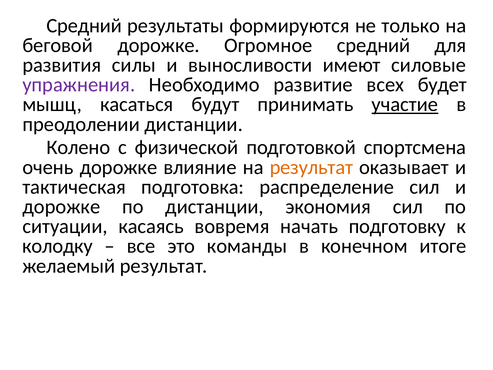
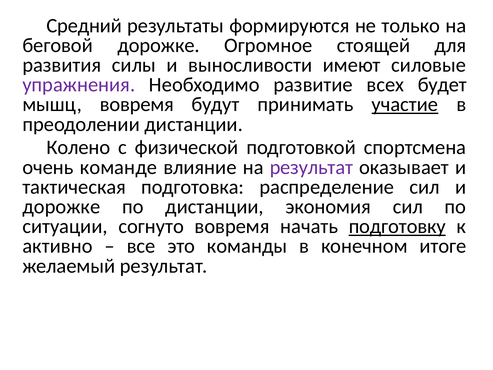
Огромное средний: средний -> стоящей
мышц касаться: касаться -> вовремя
очень дорожке: дорожке -> команде
результат at (311, 167) colour: orange -> purple
касаясь: касаясь -> согнуто
подготовку underline: none -> present
колодку: колодку -> активно
